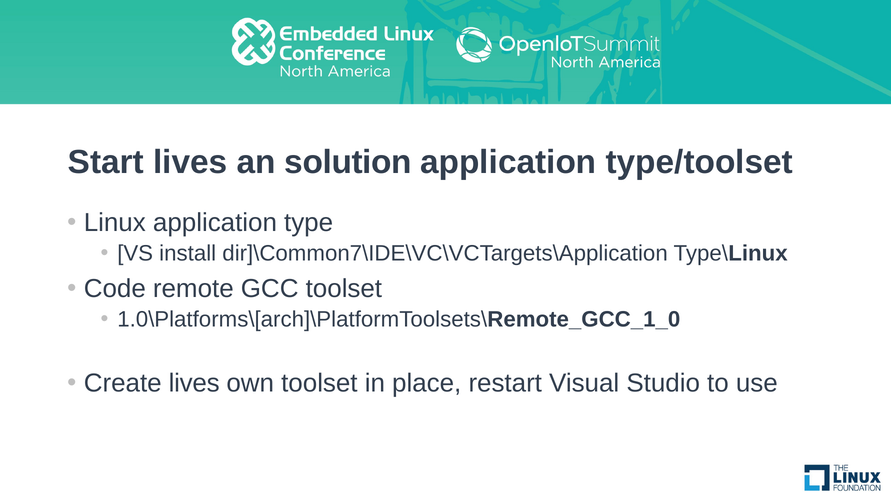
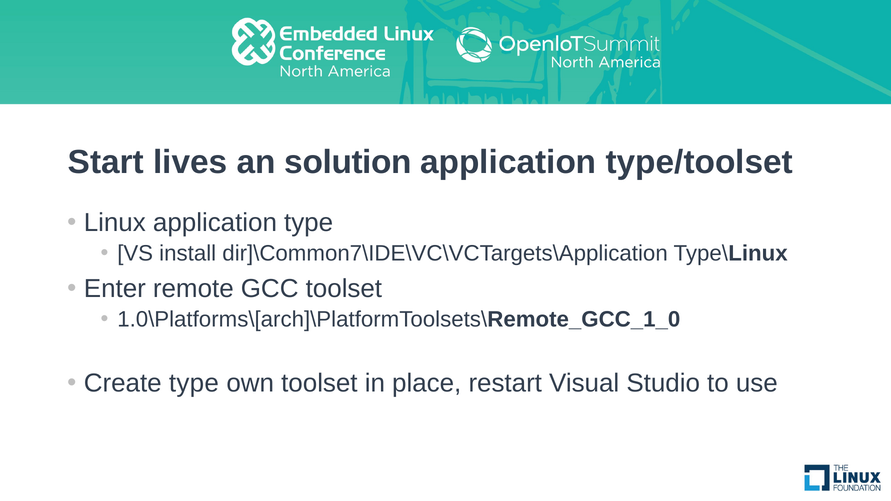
Code: Code -> Enter
Create lives: lives -> type
